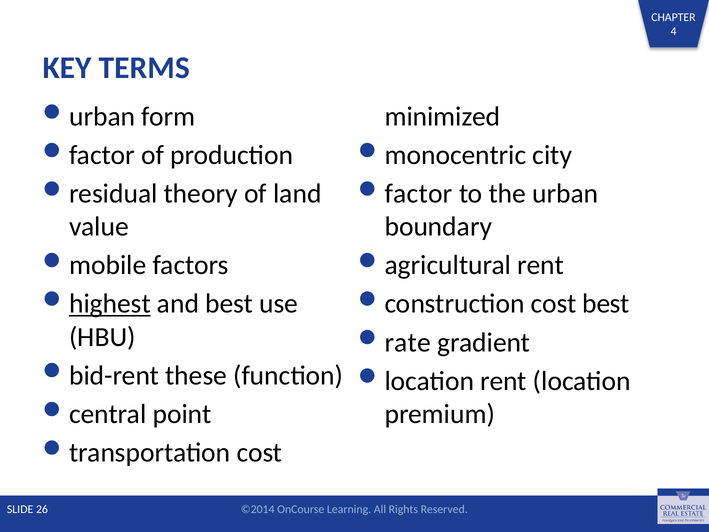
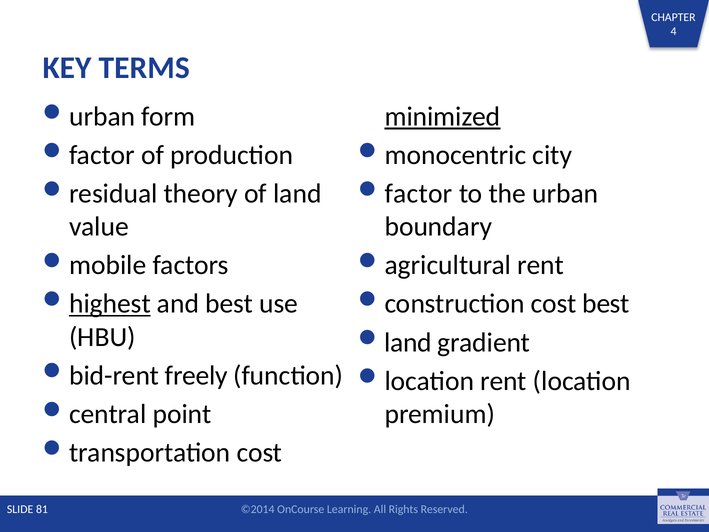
minimized underline: none -> present
rate at (408, 342): rate -> land
these: these -> freely
26: 26 -> 81
